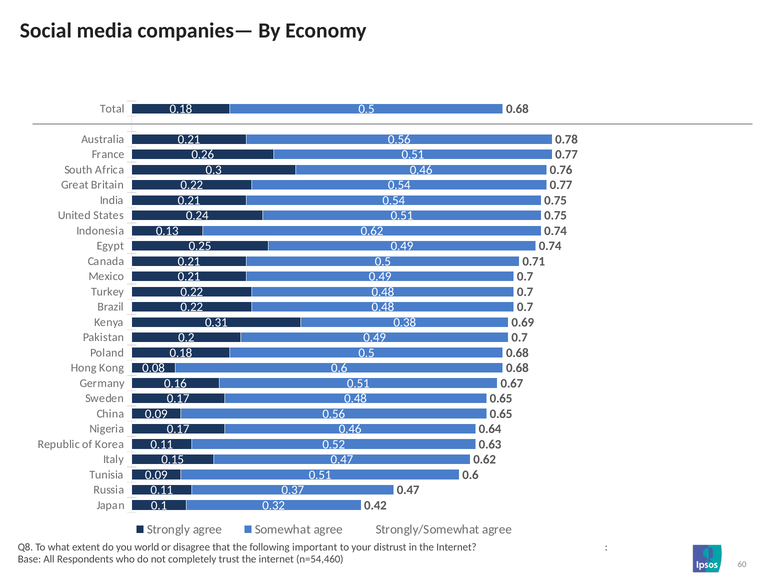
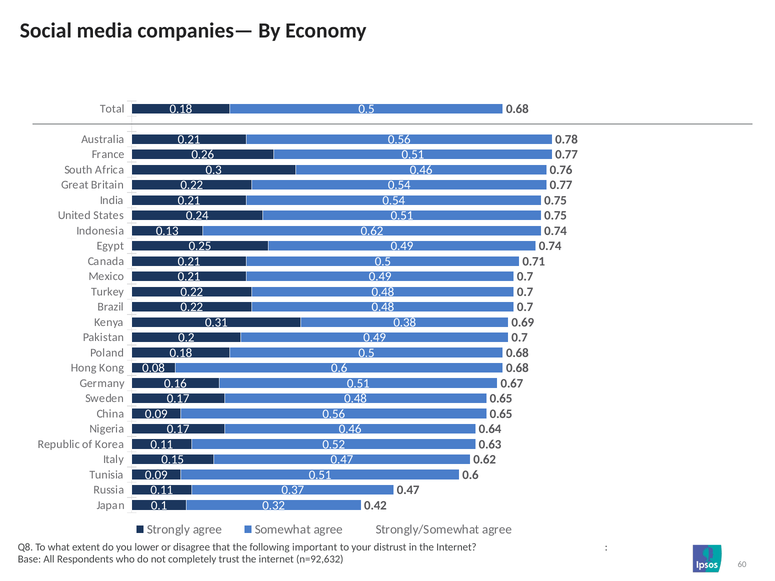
world: world -> lower
n=54,460: n=54,460 -> n=92,632
